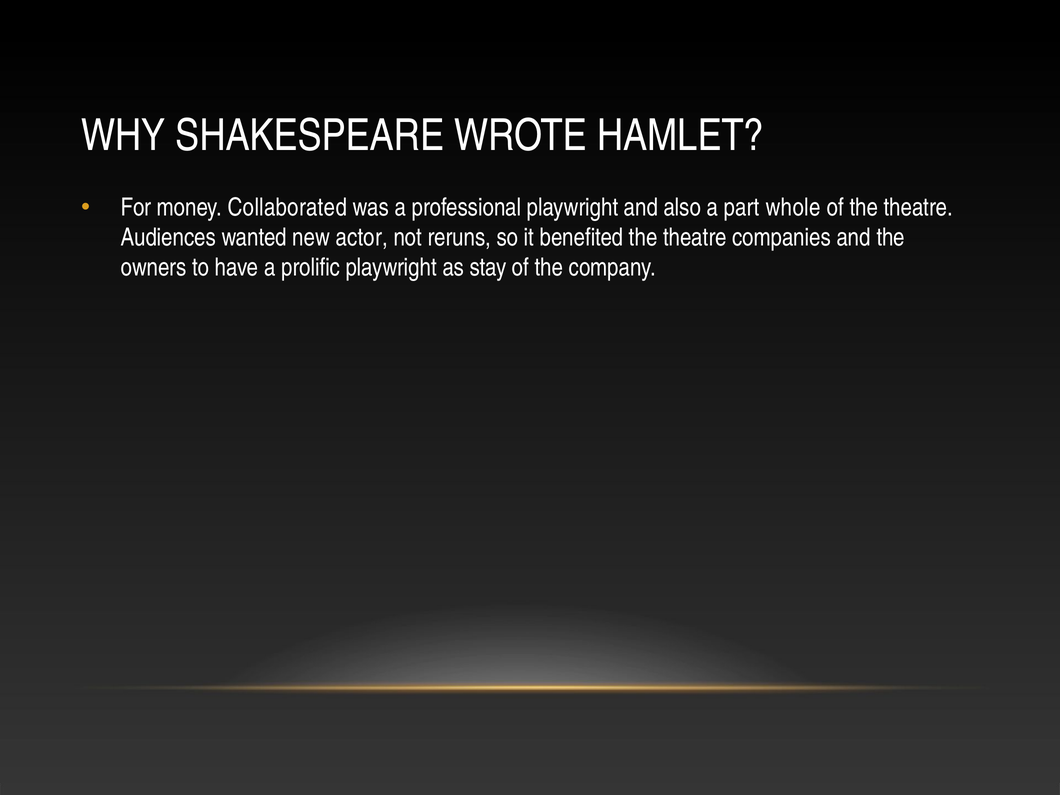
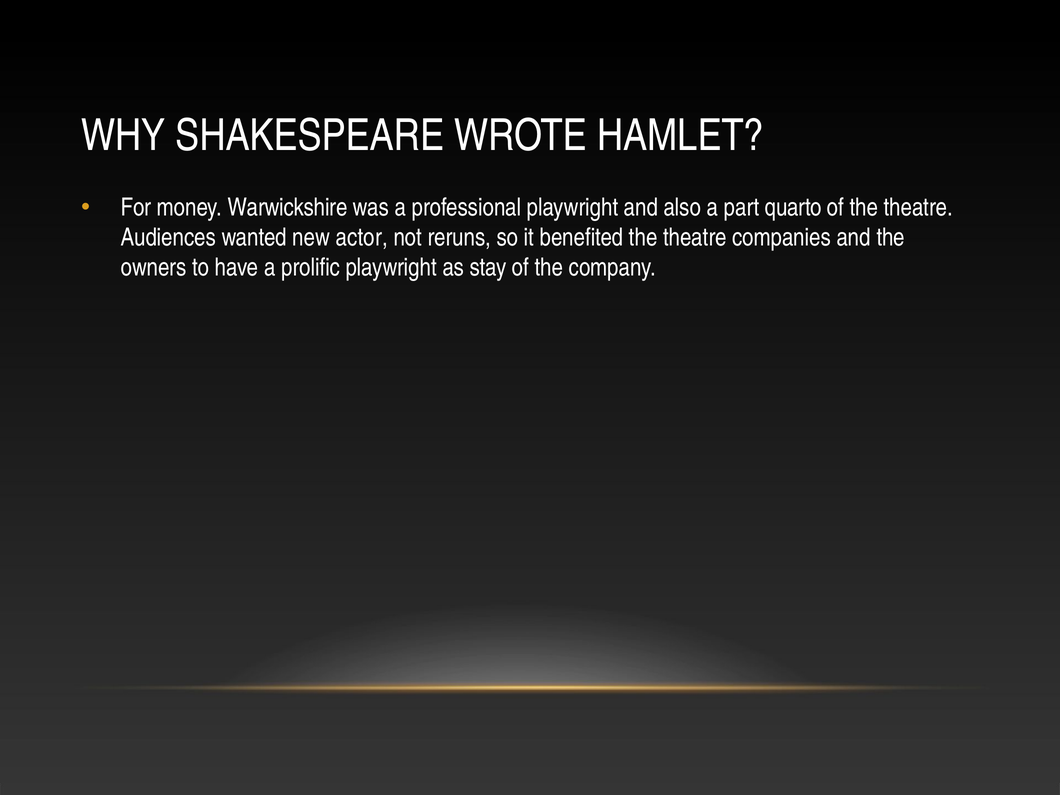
Collaborated: Collaborated -> Warwickshire
whole: whole -> quarto
